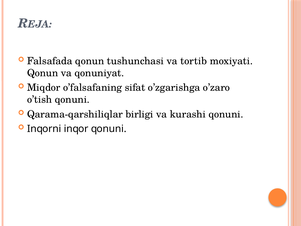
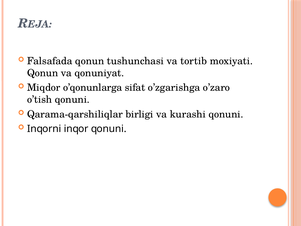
o’falsafaning: o’falsafaning -> o’qonunlarga
